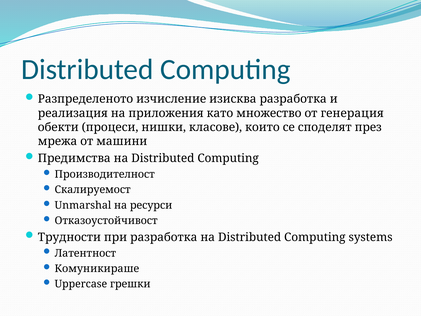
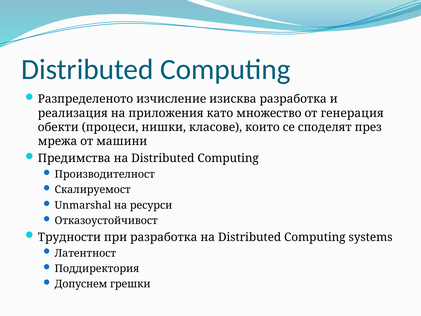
Комуникираше: Комуникираше -> Поддиректория
Uppercase: Uppercase -> Допуснем
